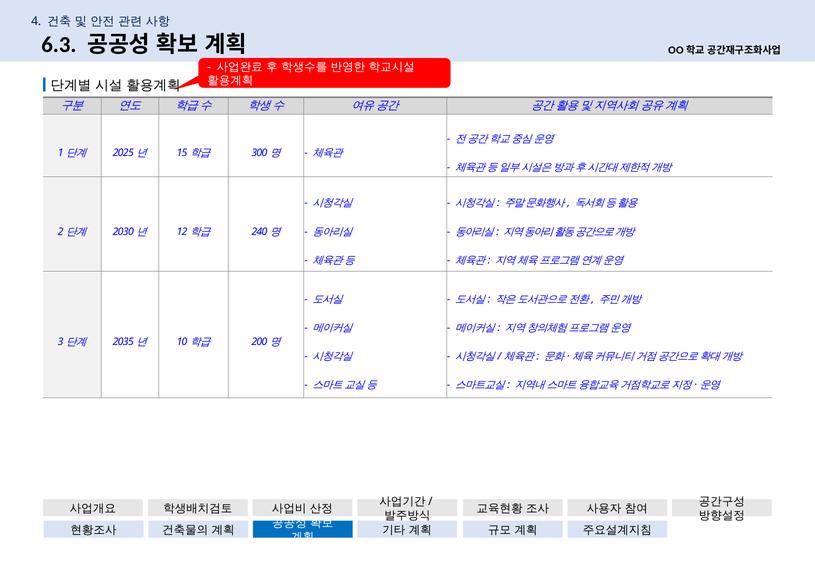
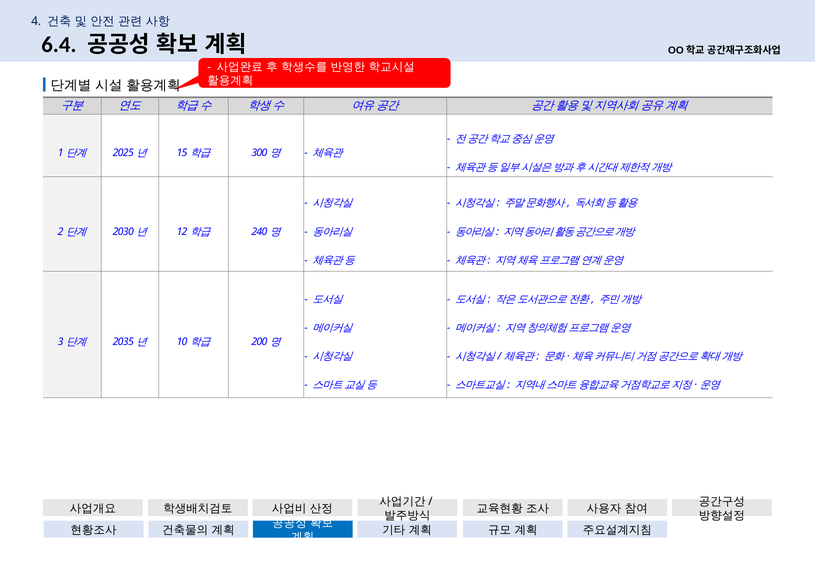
6.3: 6.3 -> 6.4
